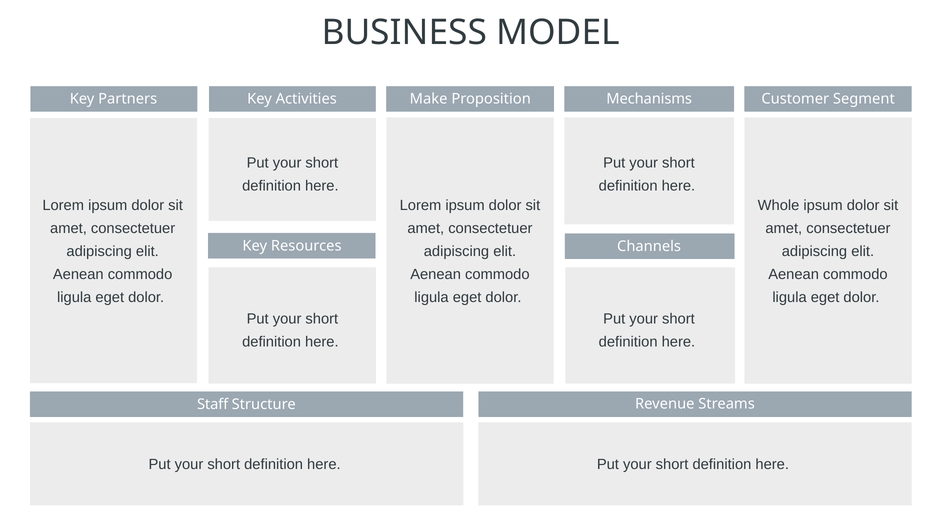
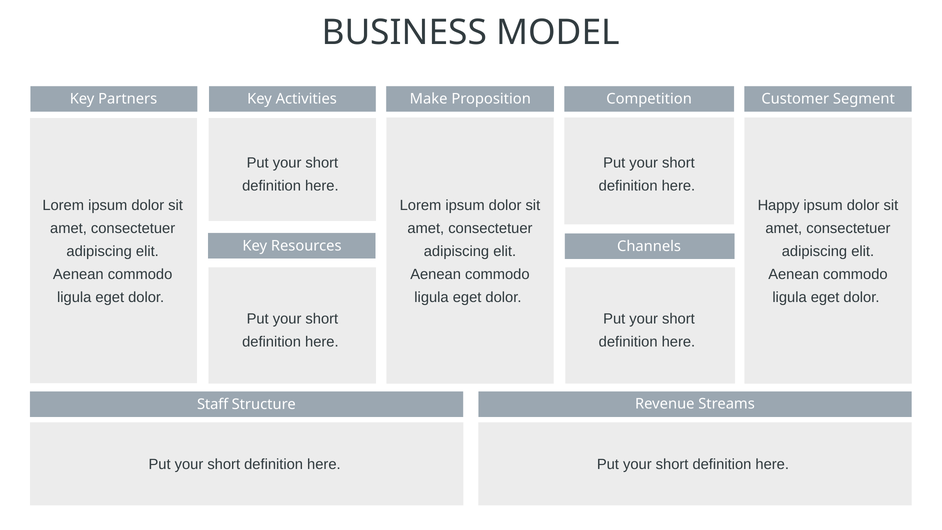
Mechanisms: Mechanisms -> Competition
Whole: Whole -> Happy
